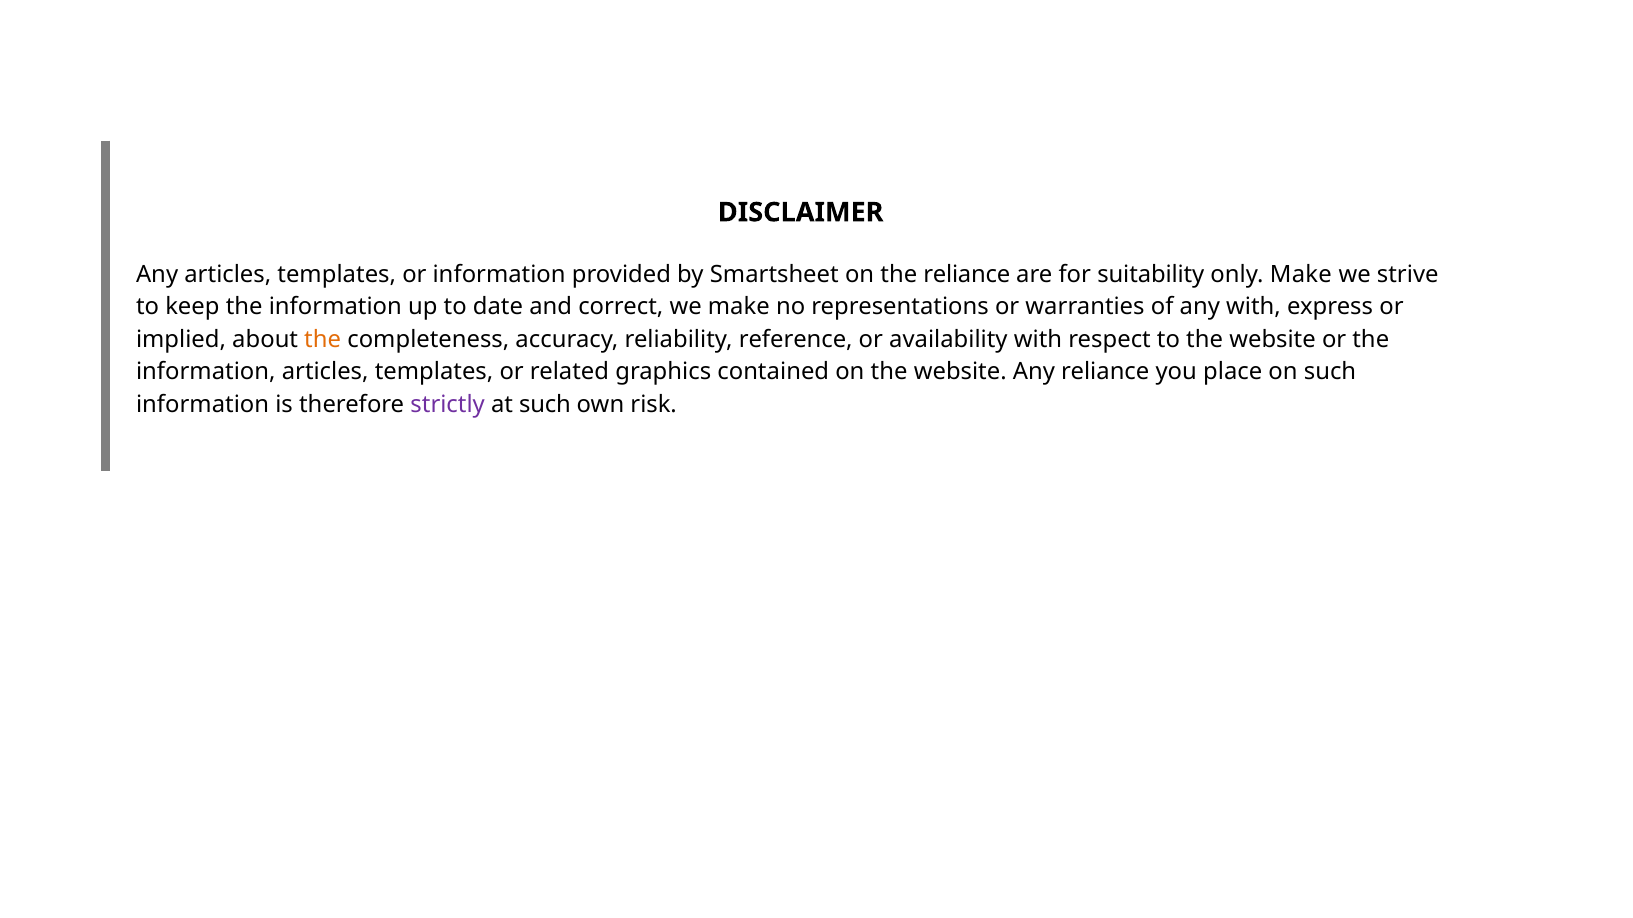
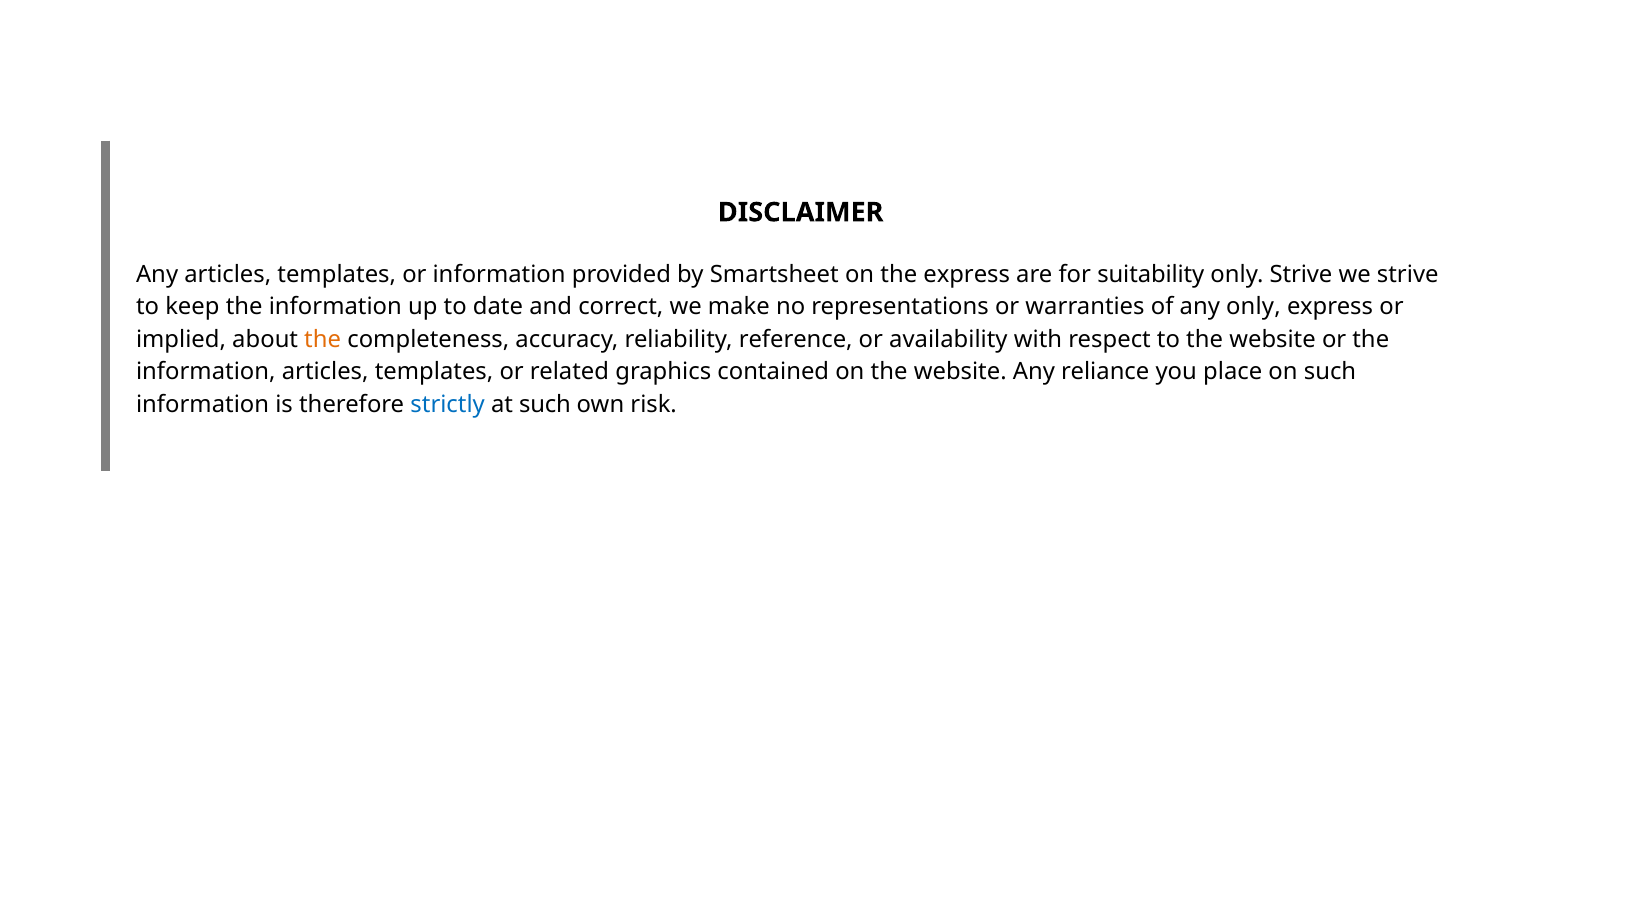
the reliance: reliance -> express
only Make: Make -> Strive
any with: with -> only
strictly colour: purple -> blue
